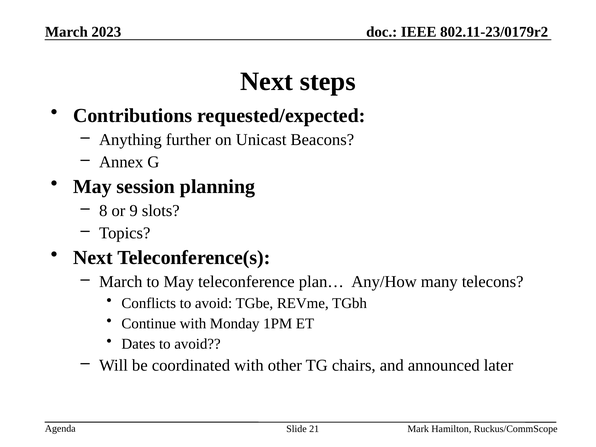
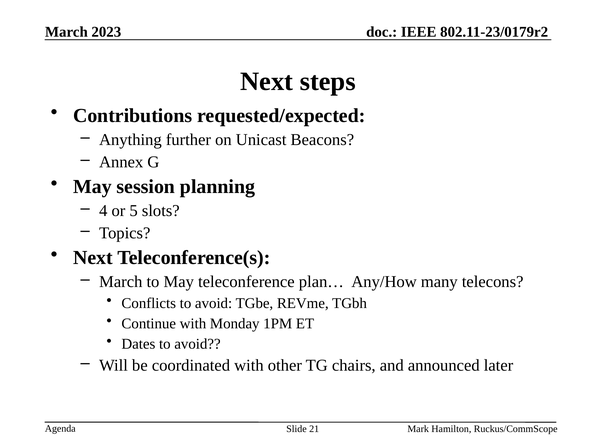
8: 8 -> 4
9: 9 -> 5
